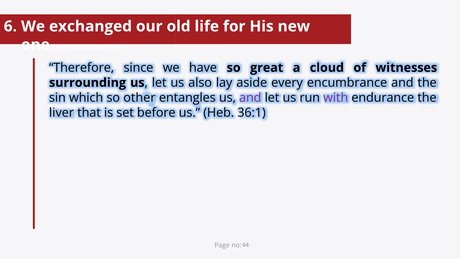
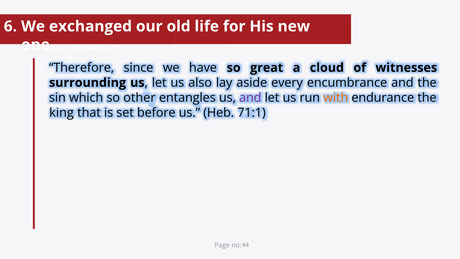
with colour: purple -> orange
liver: liver -> king
36:1: 36:1 -> 71:1
